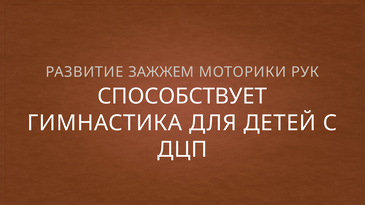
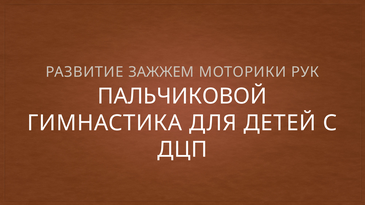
СПОСОБСТВУЕТ: СПОСОБСТВУЕТ -> ПАЛЬЧИКОВОЙ
